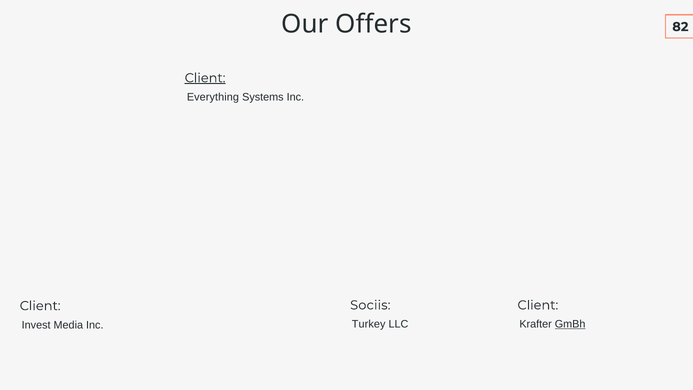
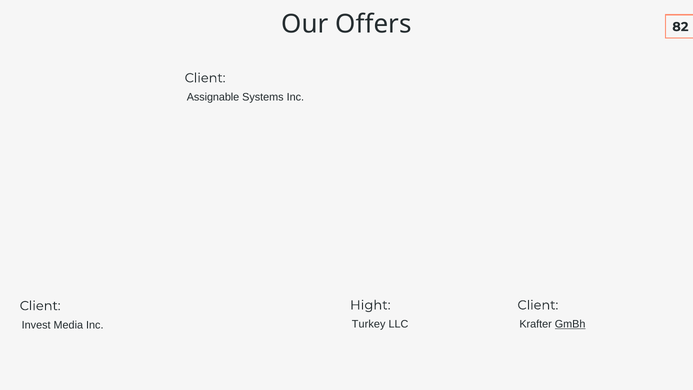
Client at (205, 78) underline: present -> none
Everything: Everything -> Assignable
Sociis: Sociis -> Hight
